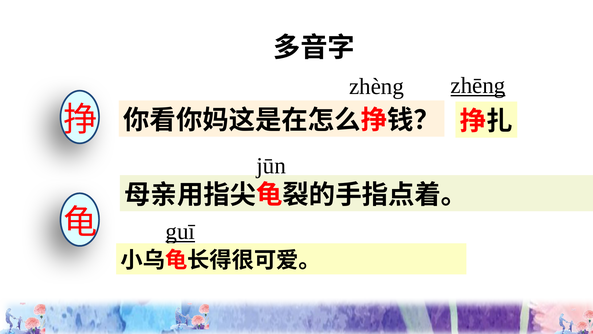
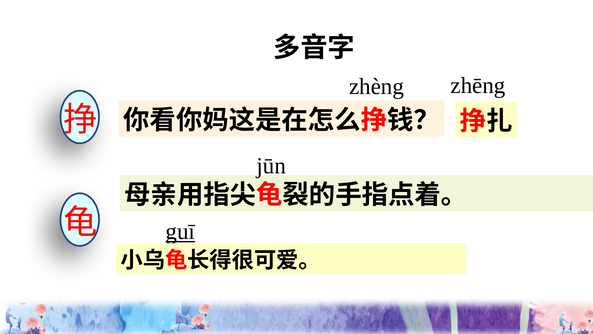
zhēng underline: present -> none
